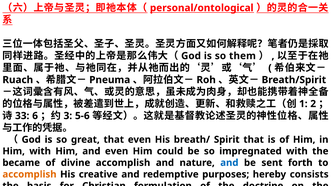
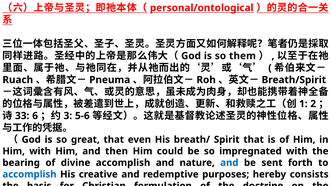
and even: even -> then
became: became -> bearing
accomplish at (29, 174) colour: orange -> blue
